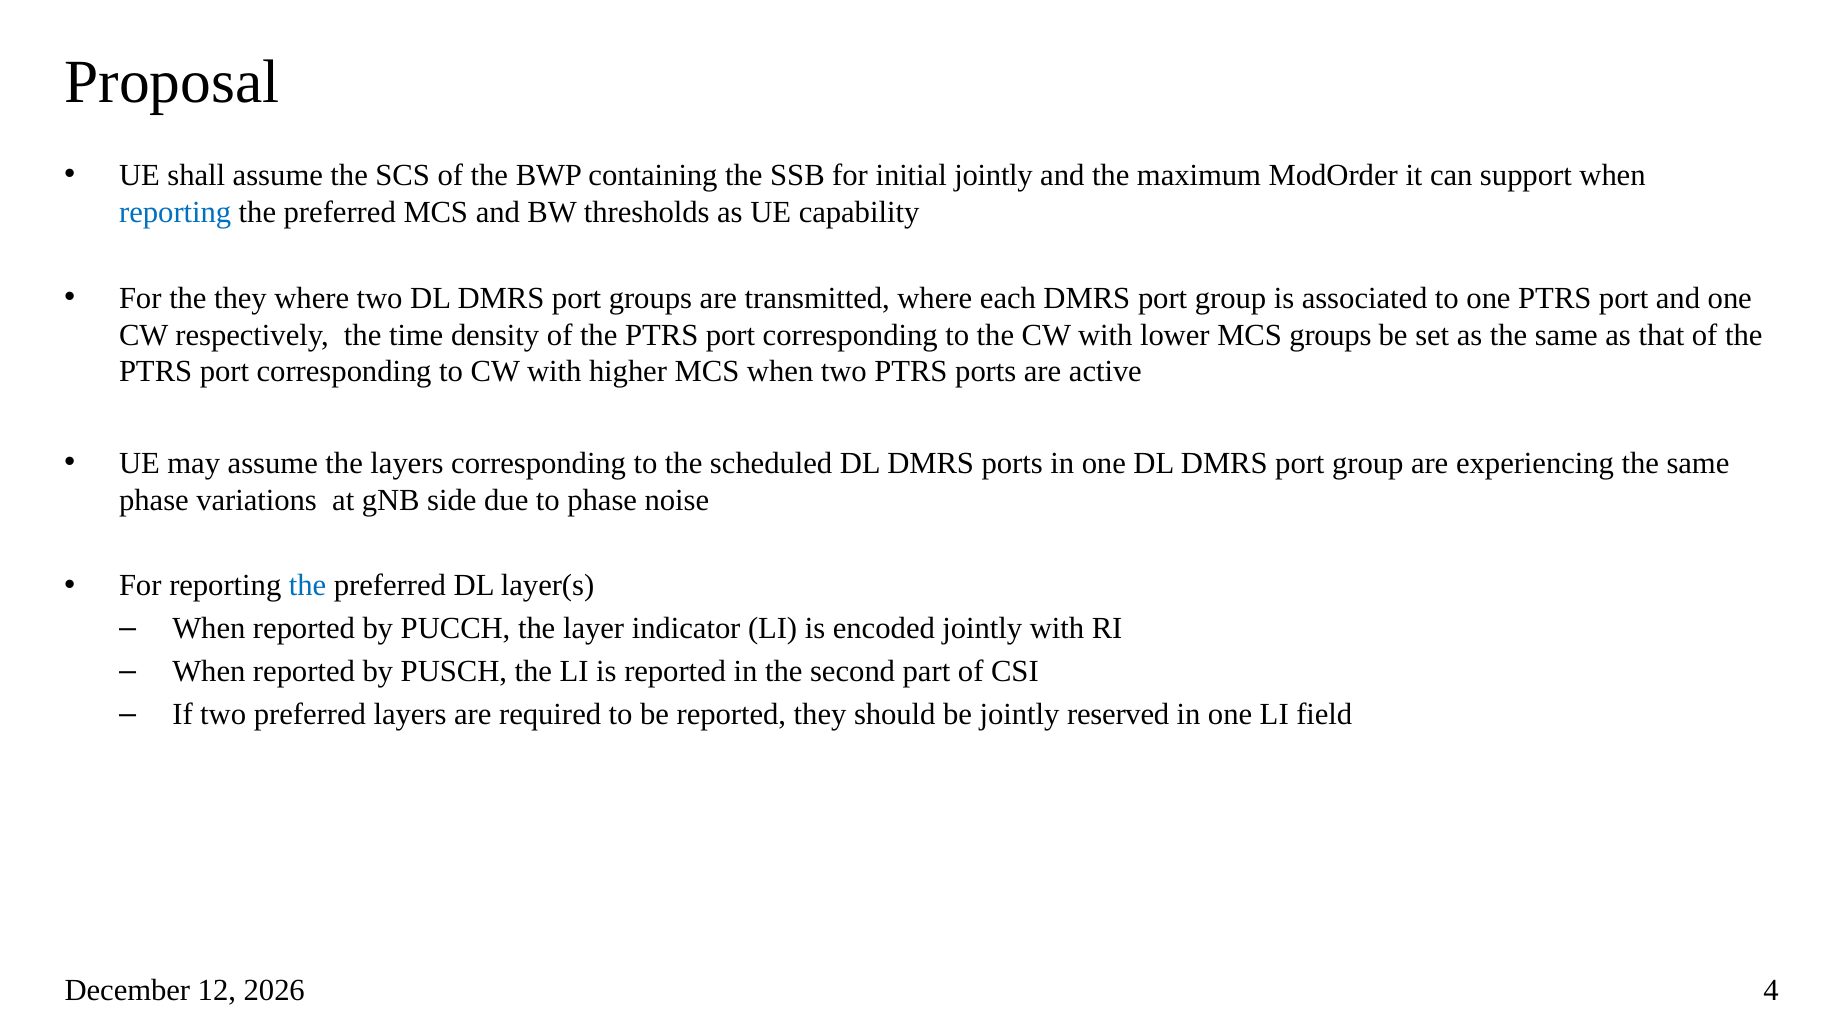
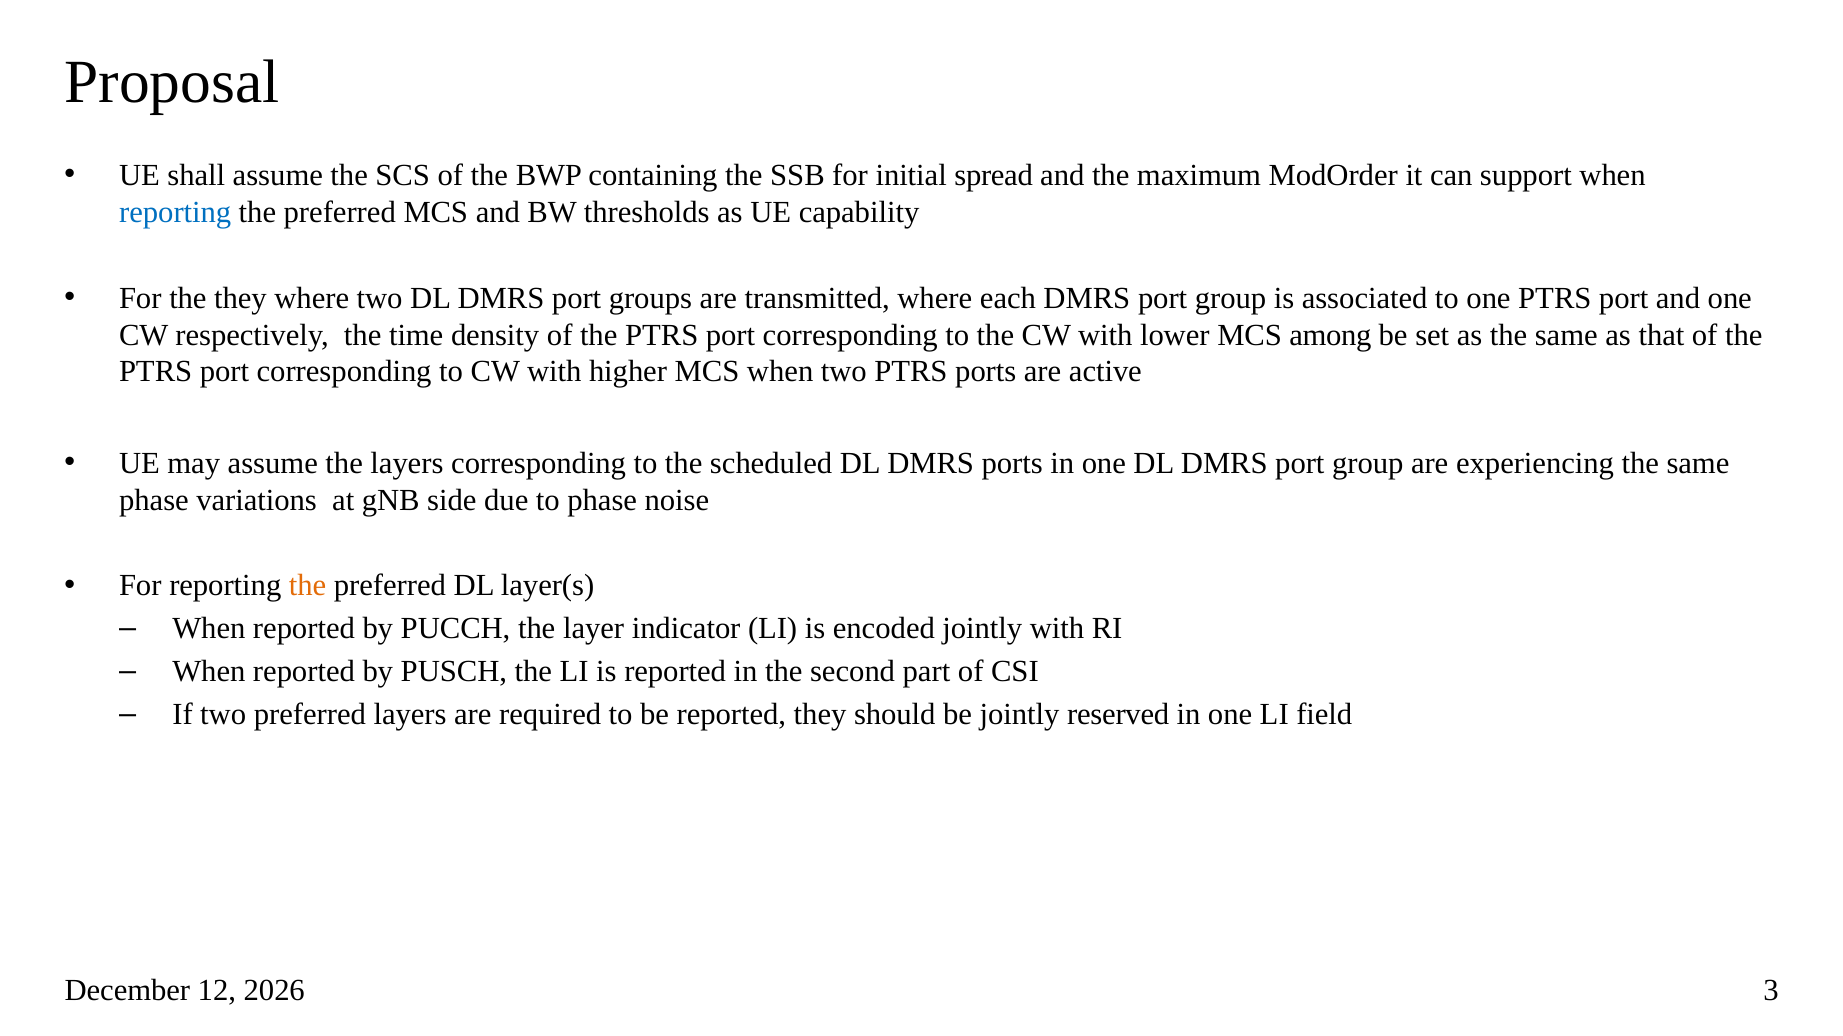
initial jointly: jointly -> spread
MCS groups: groups -> among
the at (308, 586) colour: blue -> orange
4: 4 -> 3
